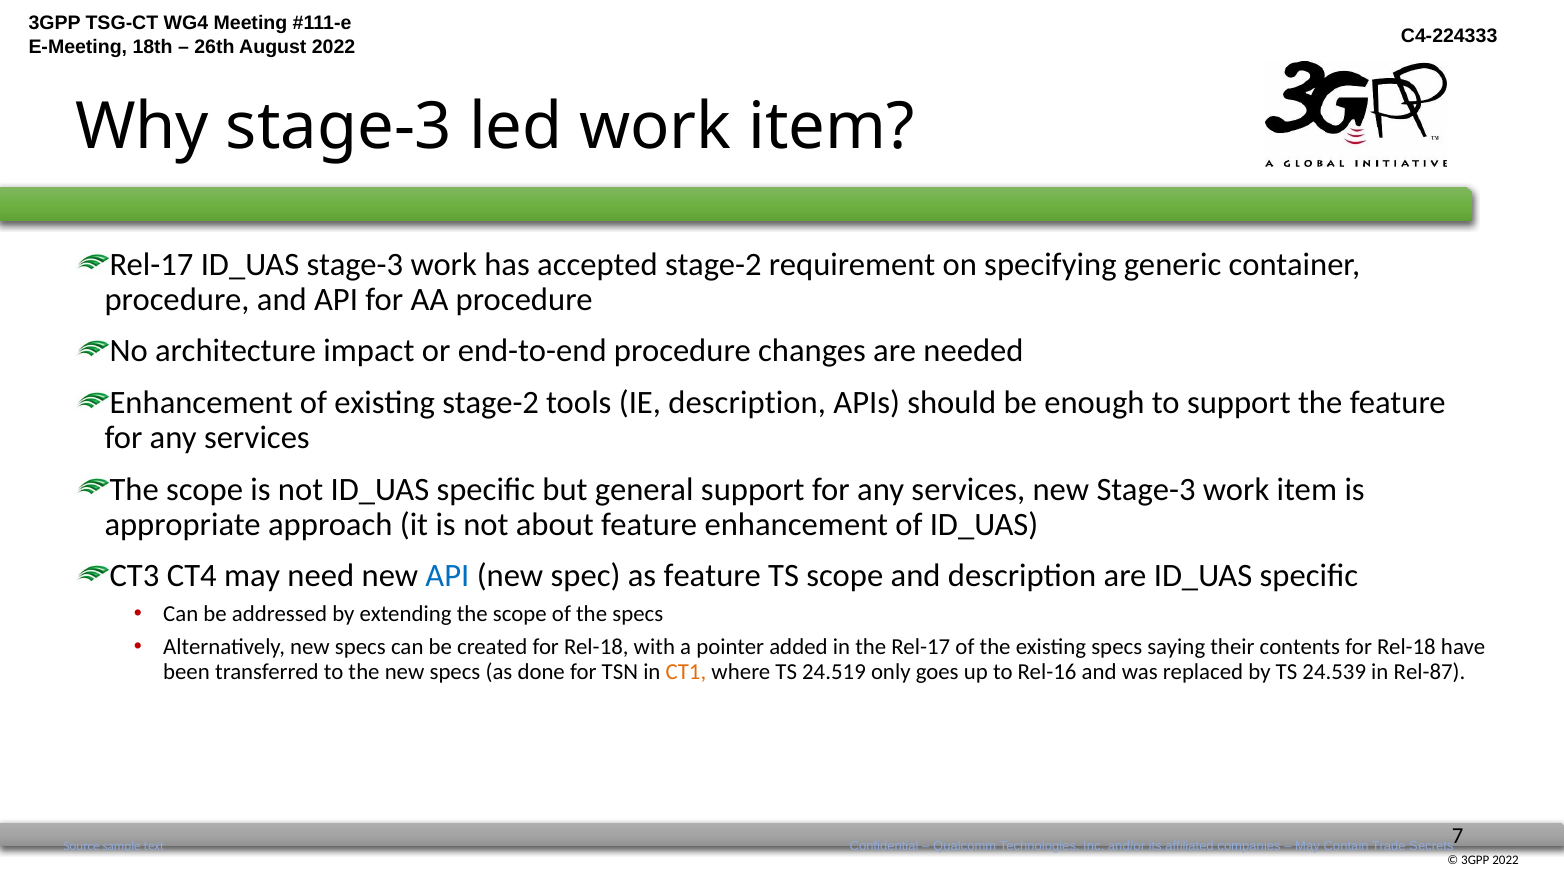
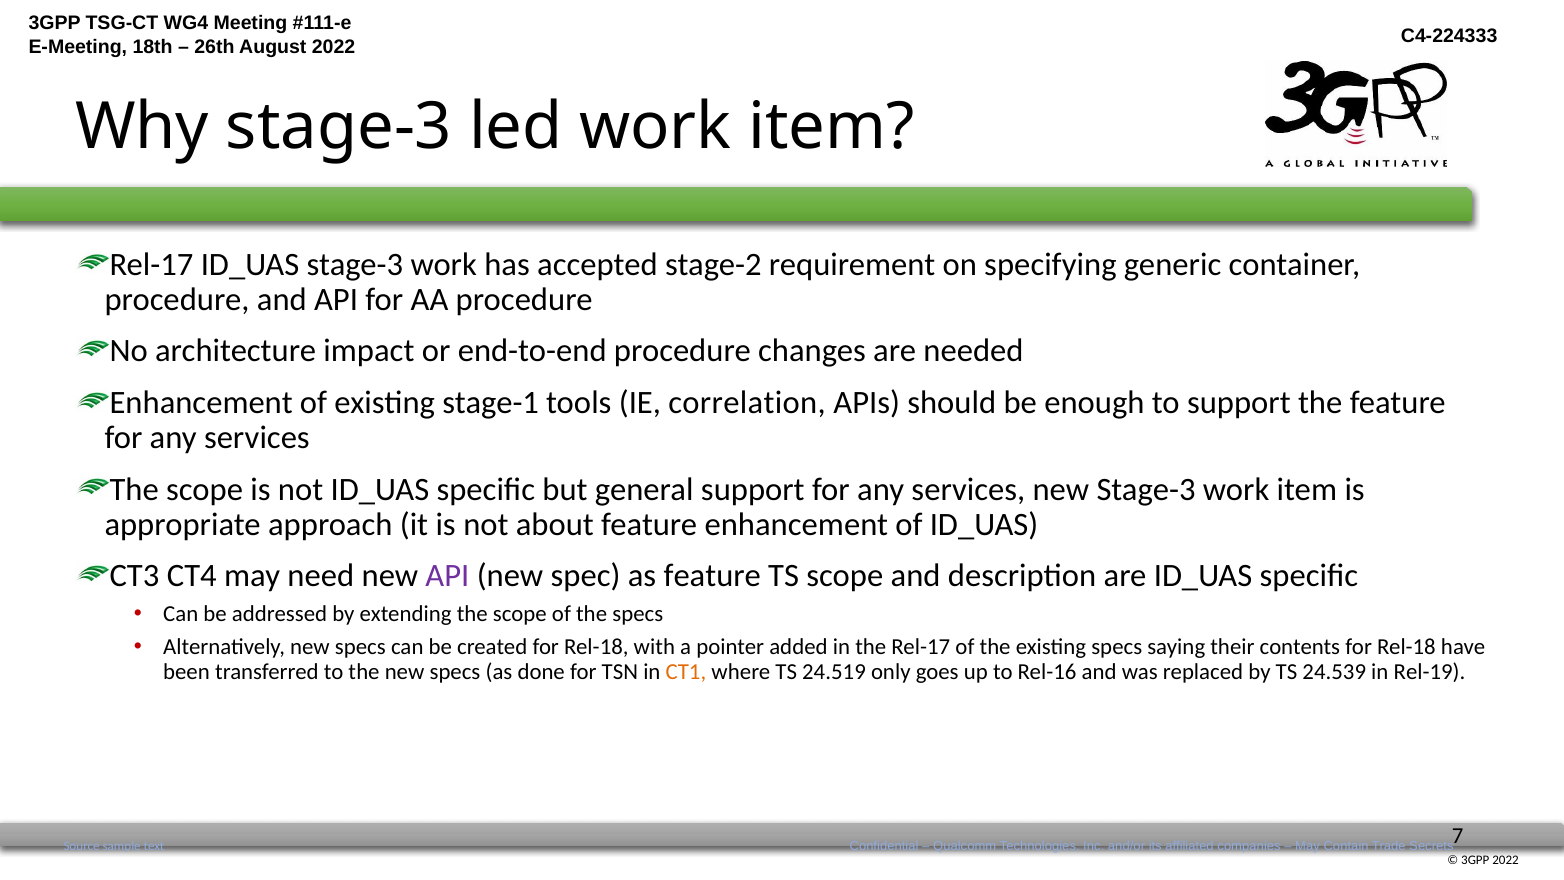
existing stage-2: stage-2 -> stage-1
IE description: description -> correlation
API at (447, 576) colour: blue -> purple
Rel-87: Rel-87 -> Rel-19
